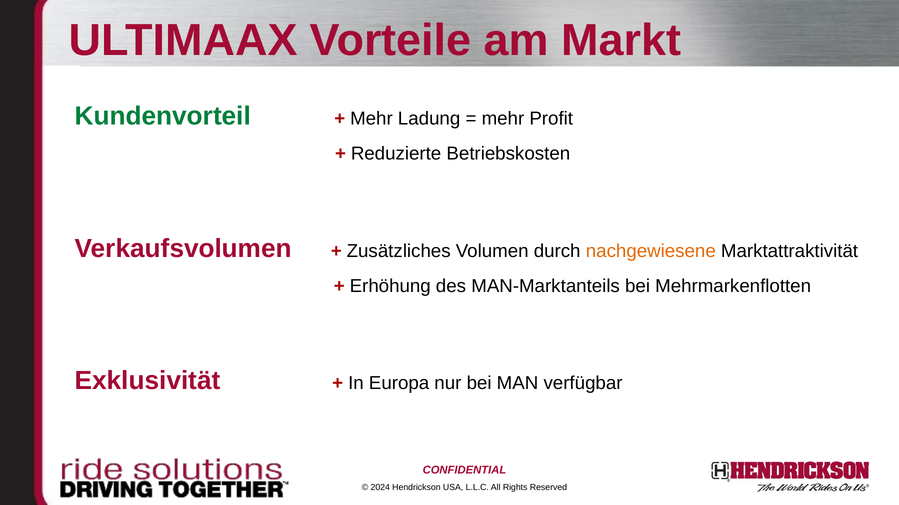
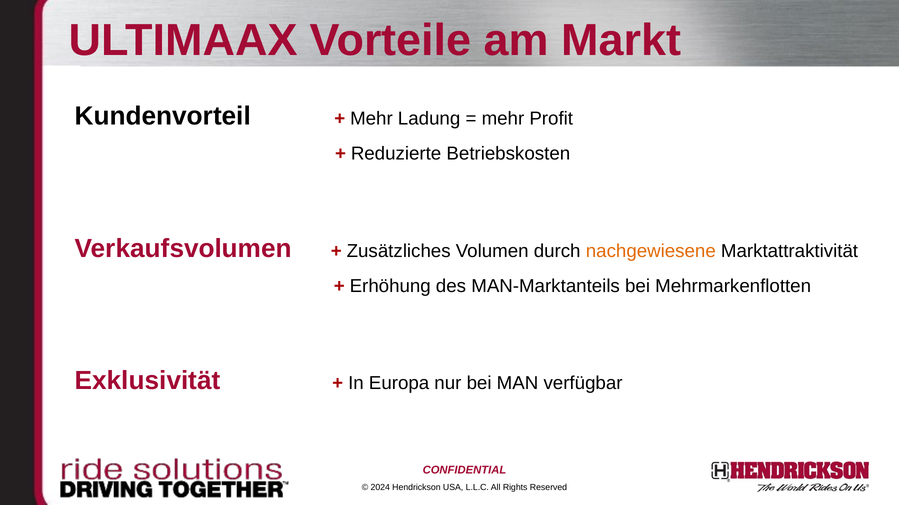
Kundenvorteil colour: green -> black
